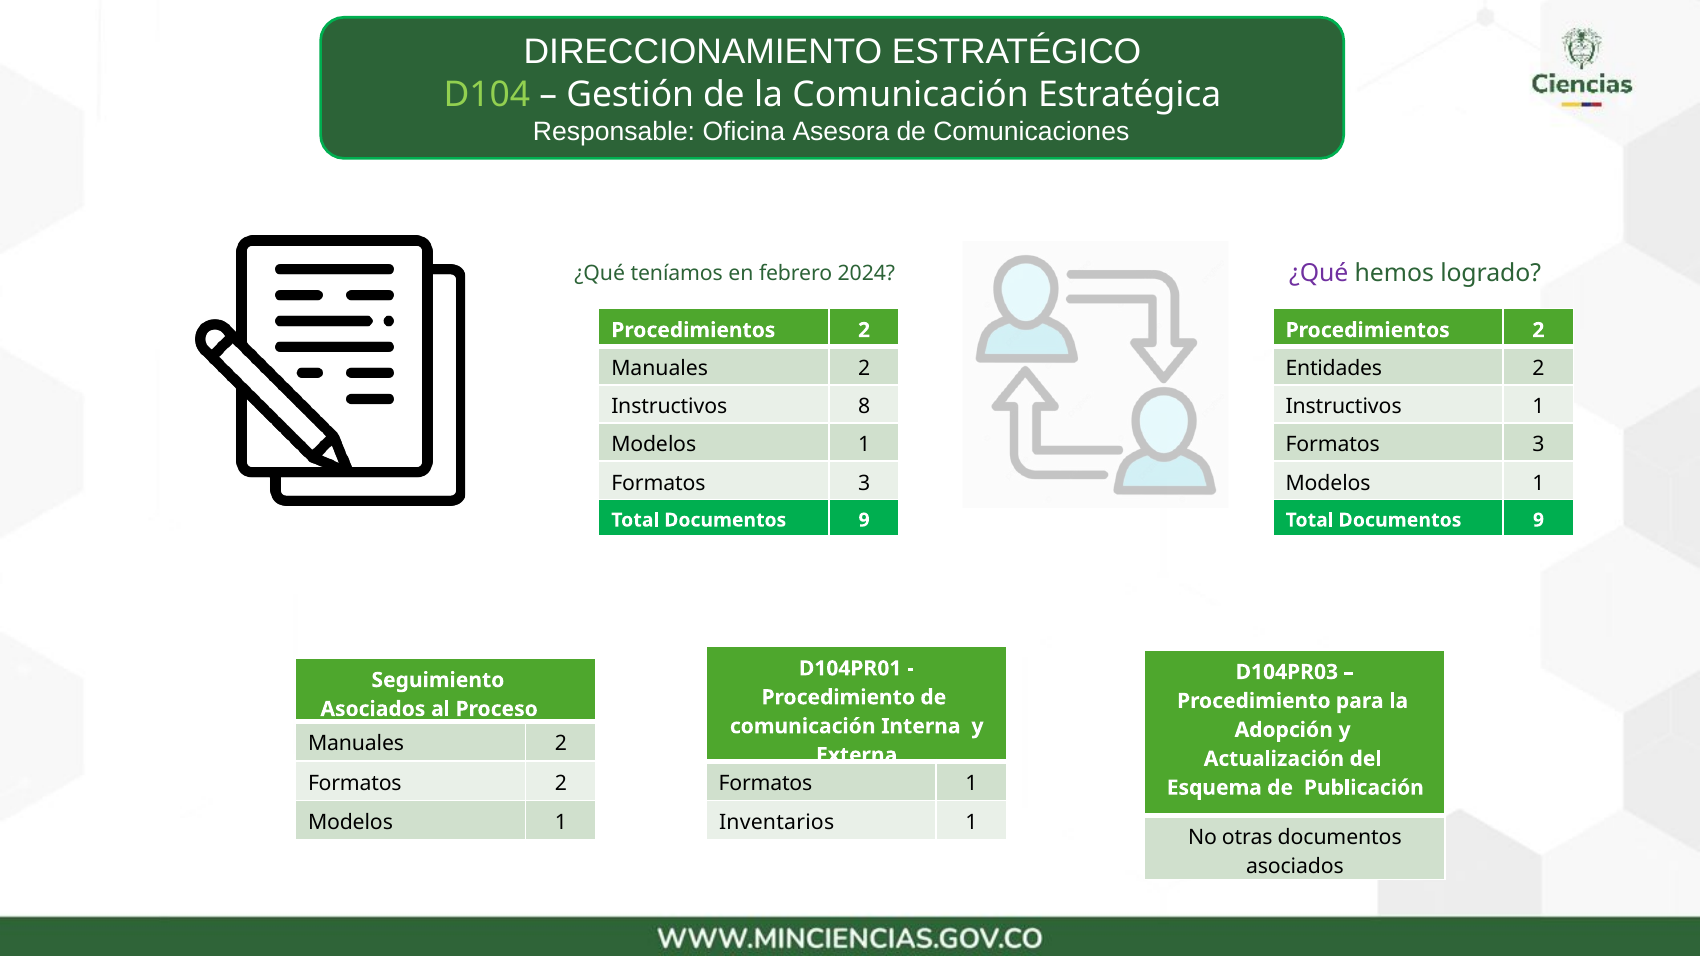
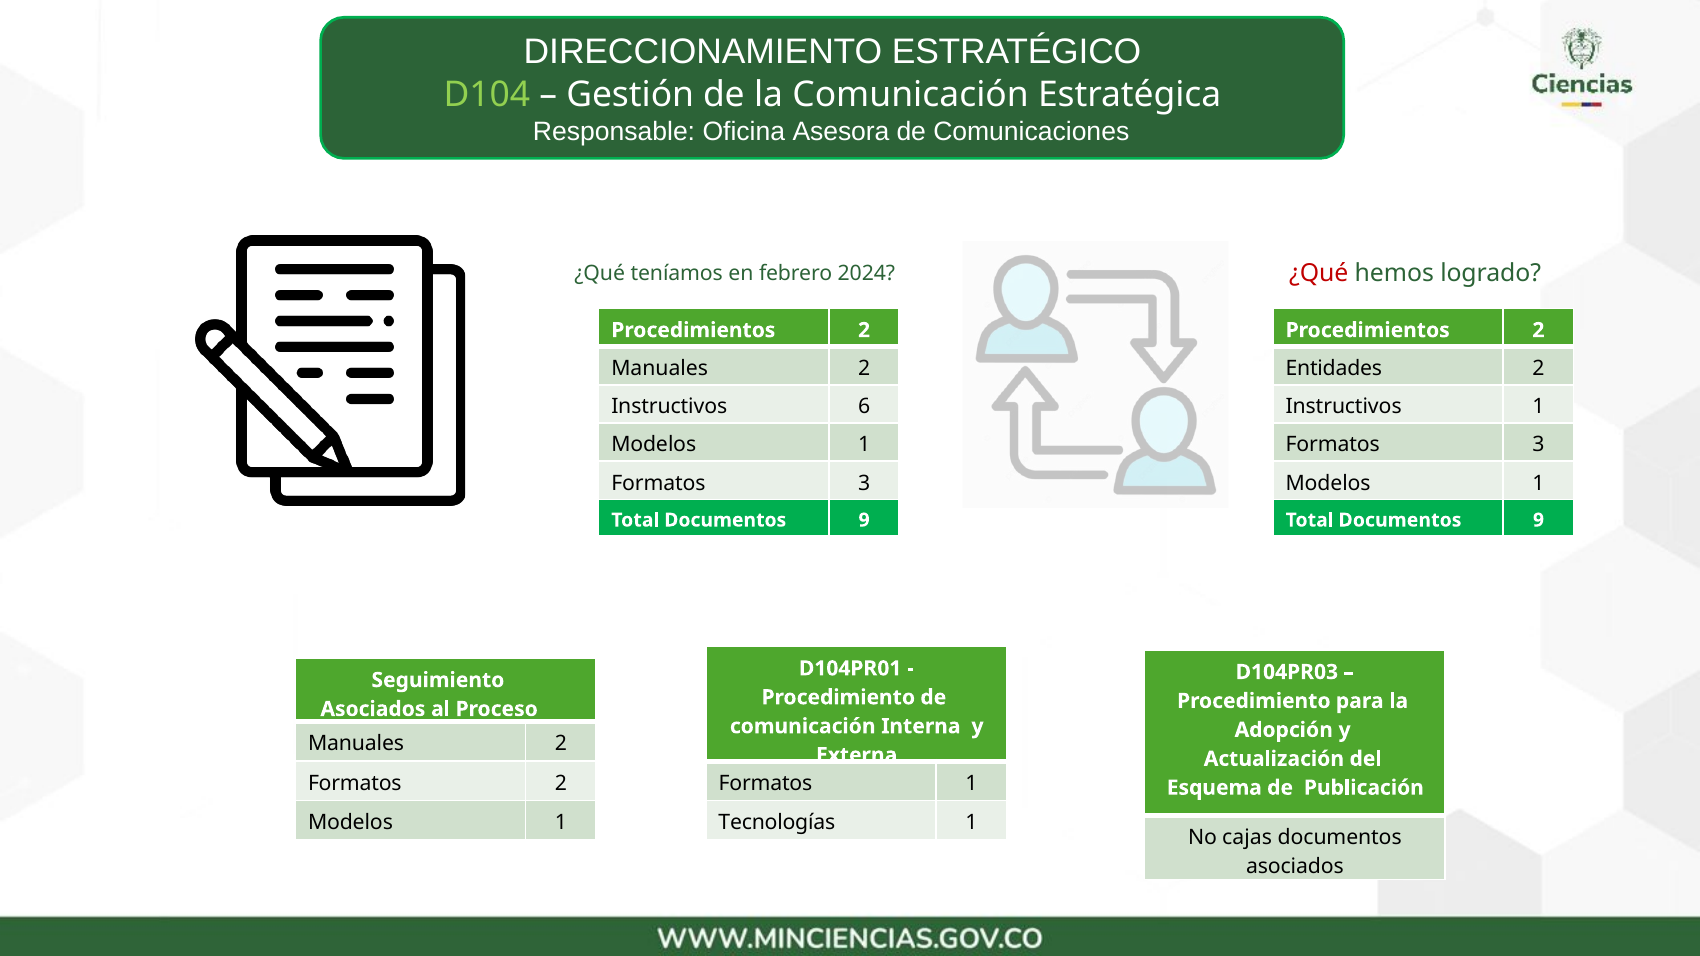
¿Qué at (1319, 273) colour: purple -> red
8: 8 -> 6
Inventarios: Inventarios -> Tecnologías
otras: otras -> cajas
